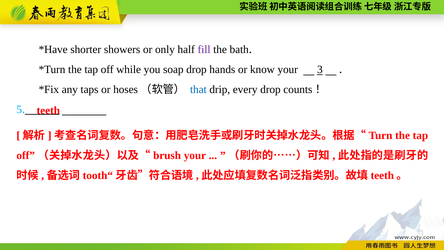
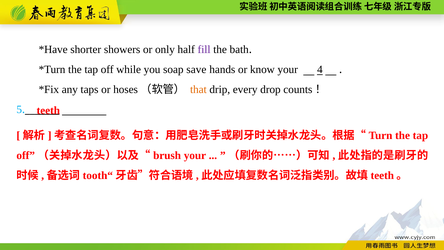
soap drop: drop -> save
3: 3 -> 4
that colour: blue -> orange
